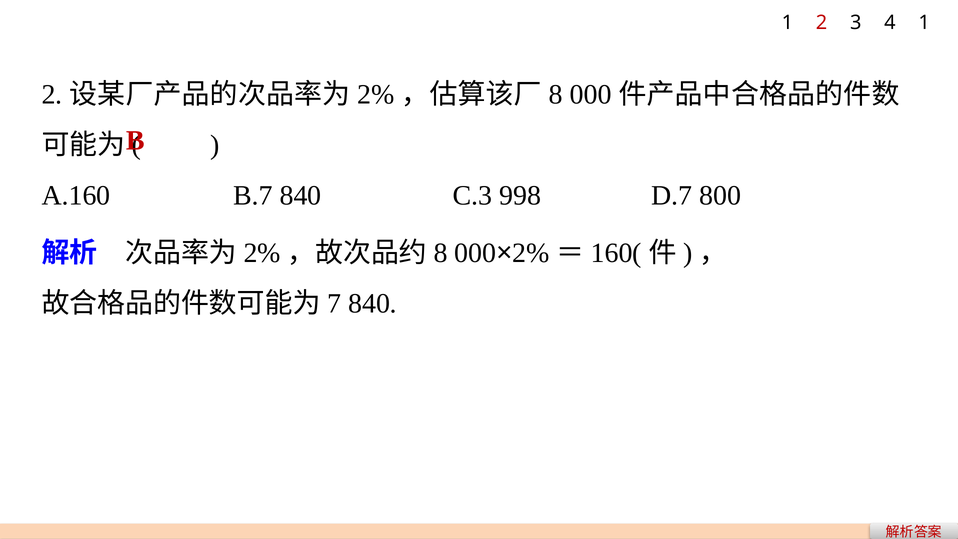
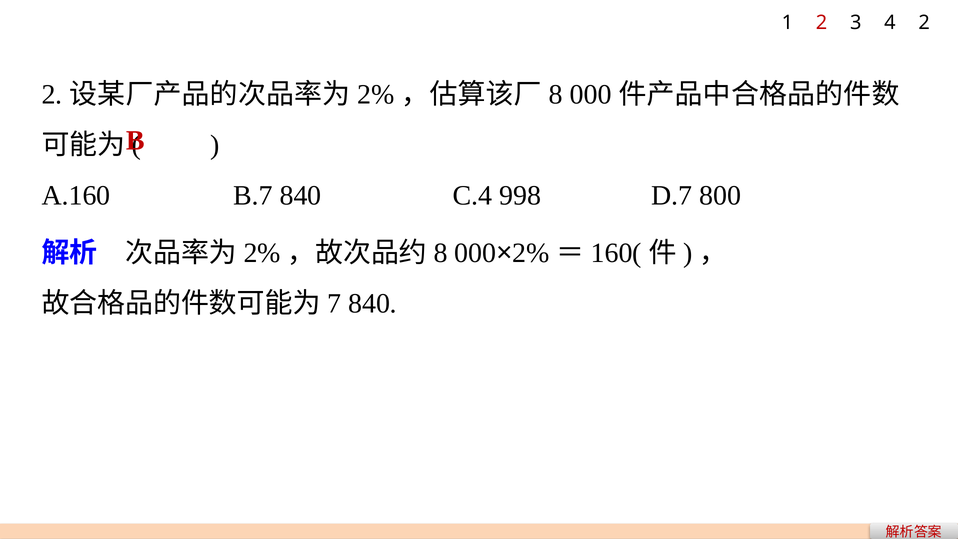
4 1: 1 -> 2
C.3: C.3 -> C.4
